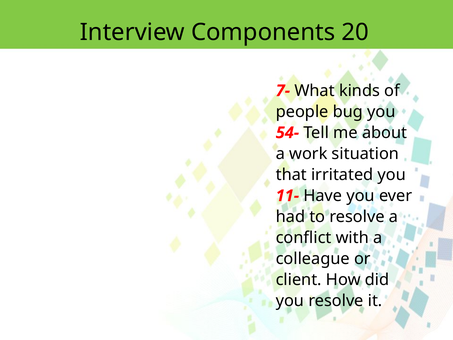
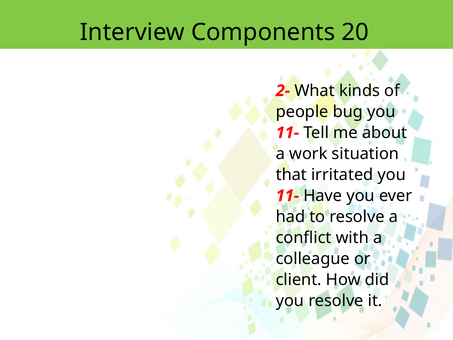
7-: 7- -> 2-
54- at (287, 133): 54- -> 11-
